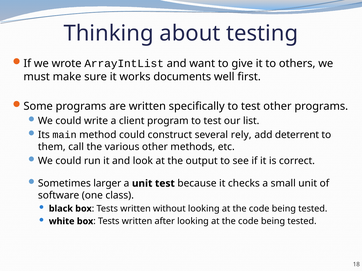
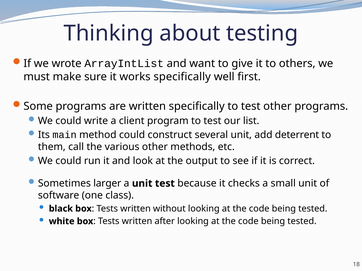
works documents: documents -> specifically
several rely: rely -> unit
